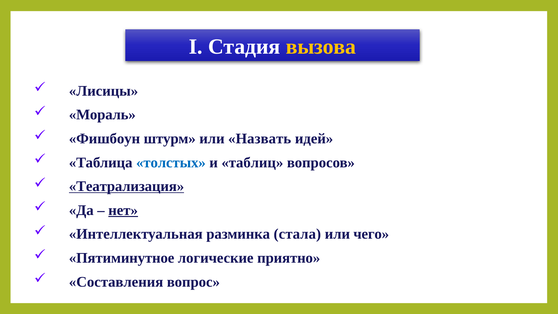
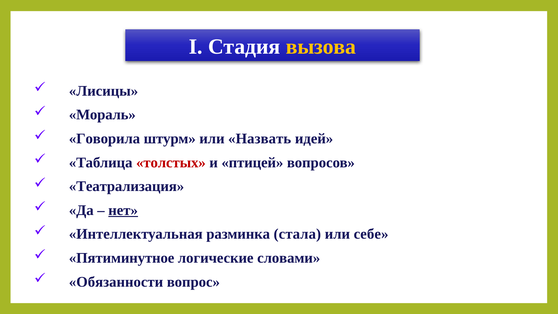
Фишбоун: Фишбоун -> Говорила
толстых colour: blue -> red
таблиц: таблиц -> птицей
Театрализация underline: present -> none
чего: чего -> себе
приятно: приятно -> словами
Составления: Составления -> Обязанности
